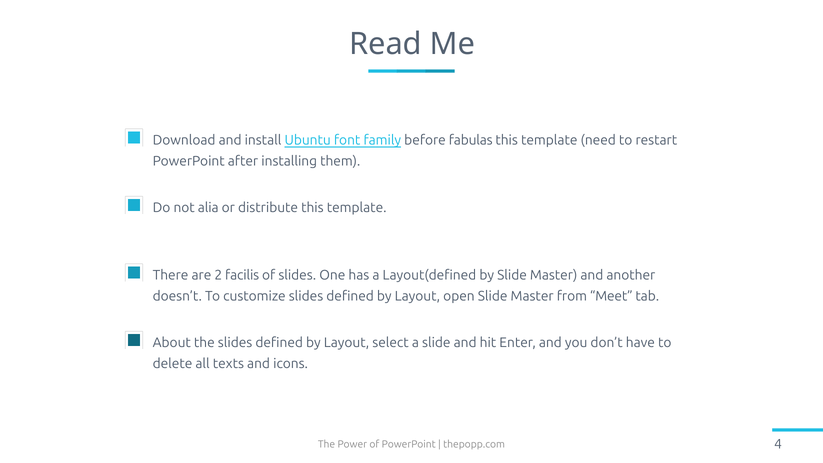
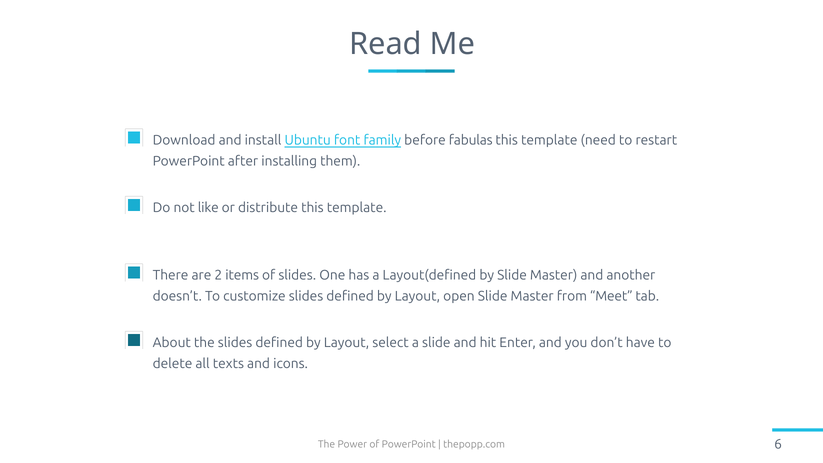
alia: alia -> like
facilis: facilis -> items
4: 4 -> 6
